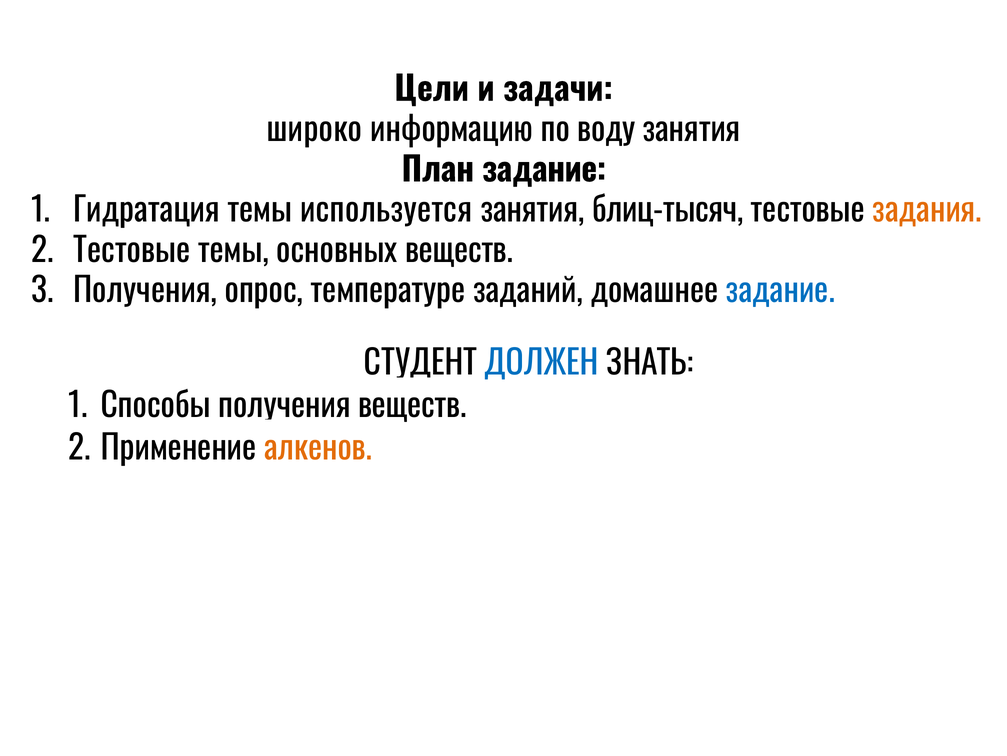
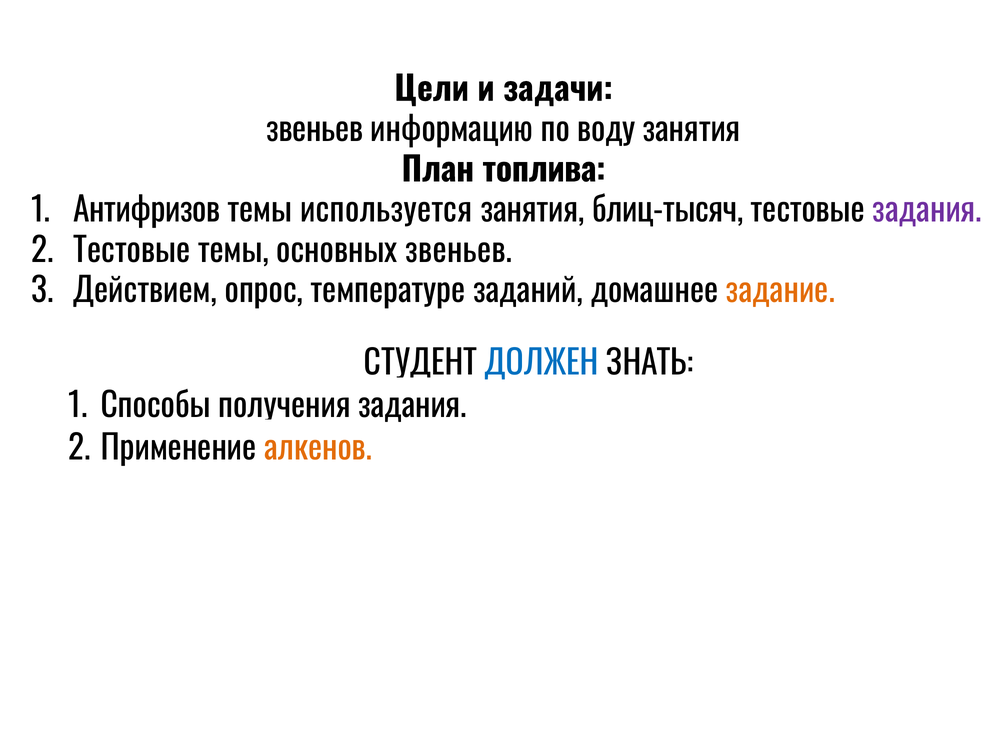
широко at (314, 130): широко -> звеньев
План задание: задание -> топлива
Гидратация: Гидратация -> Антифризов
задания at (927, 210) colour: orange -> purple
основных веществ: веществ -> звеньев
Получения at (145, 291): Получения -> Действием
задание at (780, 291) colour: blue -> orange
веществ at (412, 406): веществ -> задания
